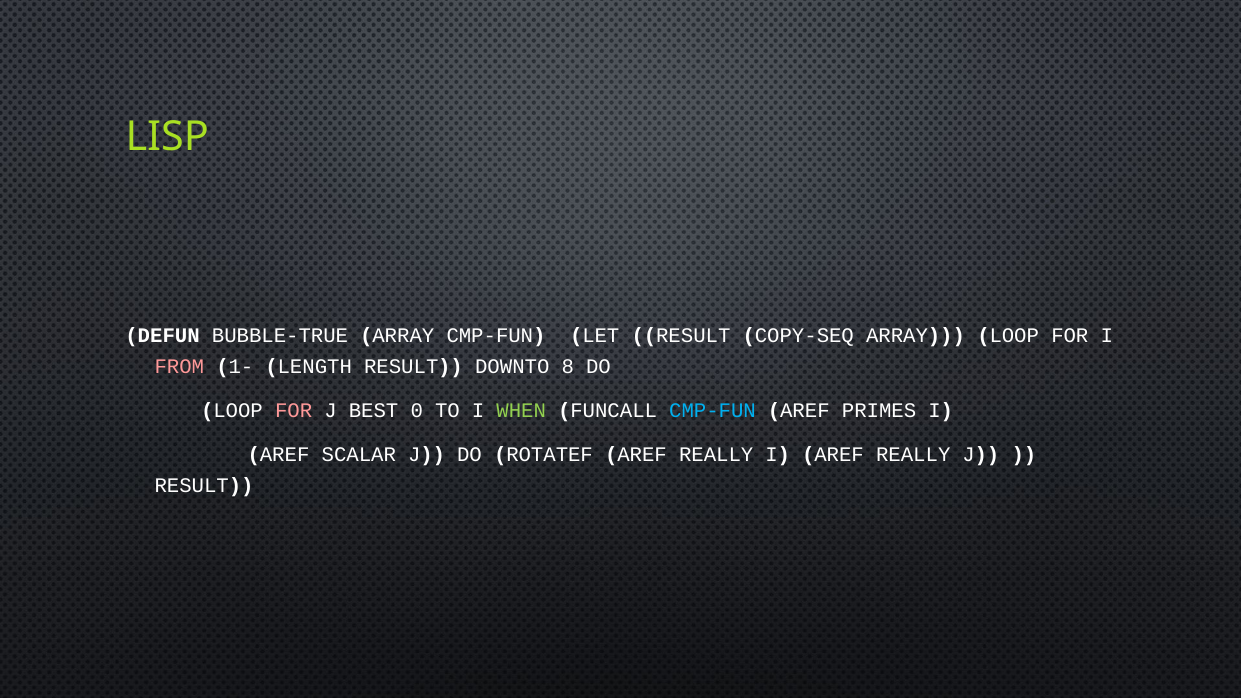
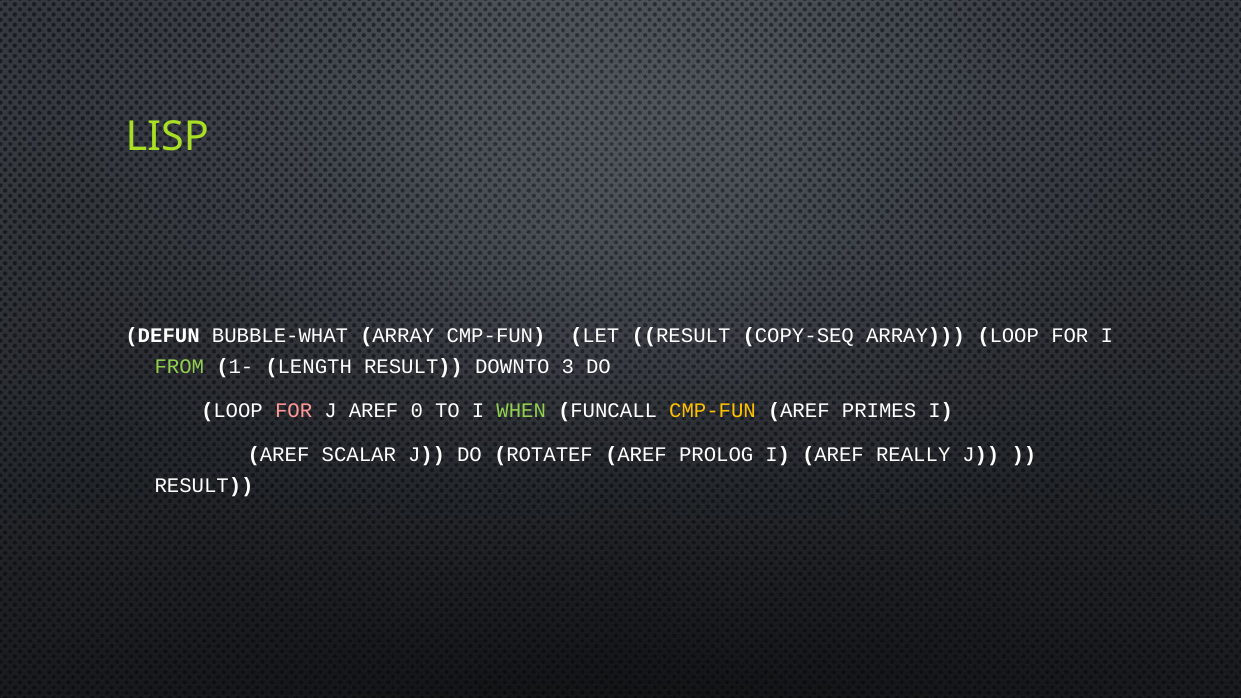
BUBBLE-TRUE: BUBBLE-TRUE -> BUBBLE-WHAT
FROM colour: pink -> light green
8: 8 -> 3
J BEST: BEST -> AREF
CMP-FUN at (712, 411) colour: light blue -> yellow
ROTATEF AREF REALLY: REALLY -> PROLOG
